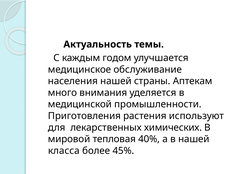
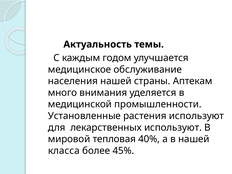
Приготовления: Приготовления -> Установленные
лекарственных химических: химических -> используют
